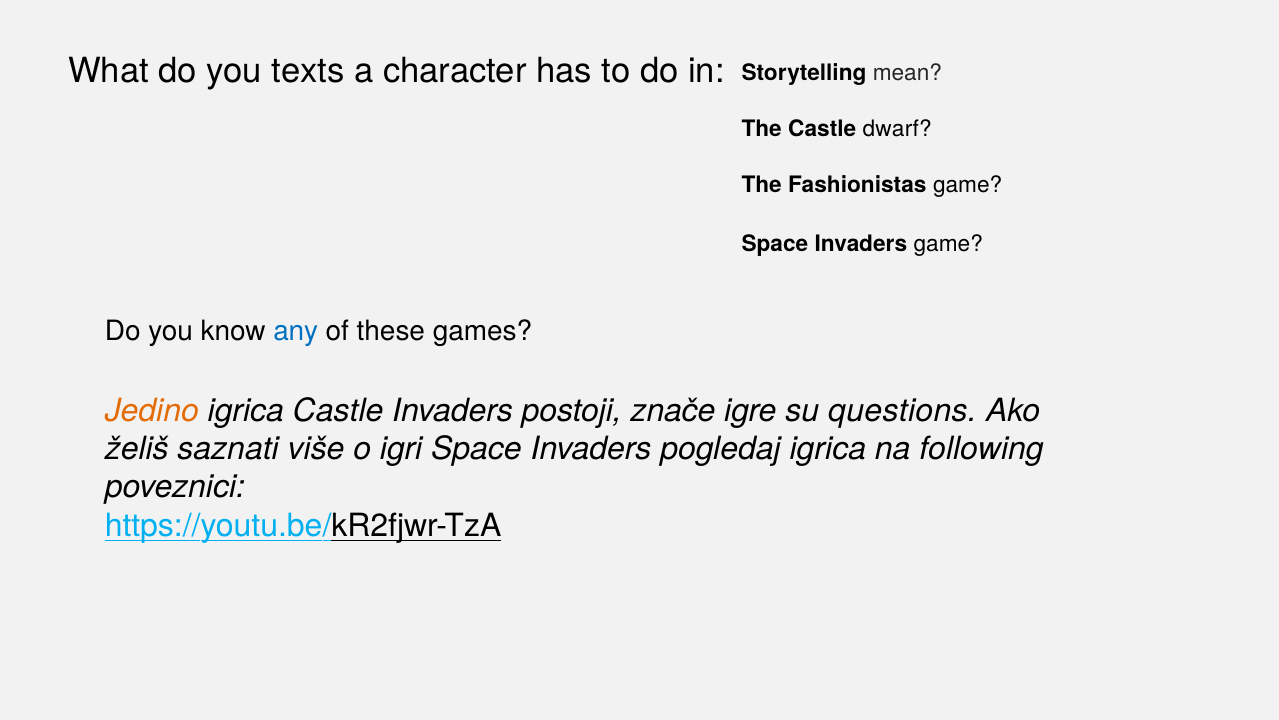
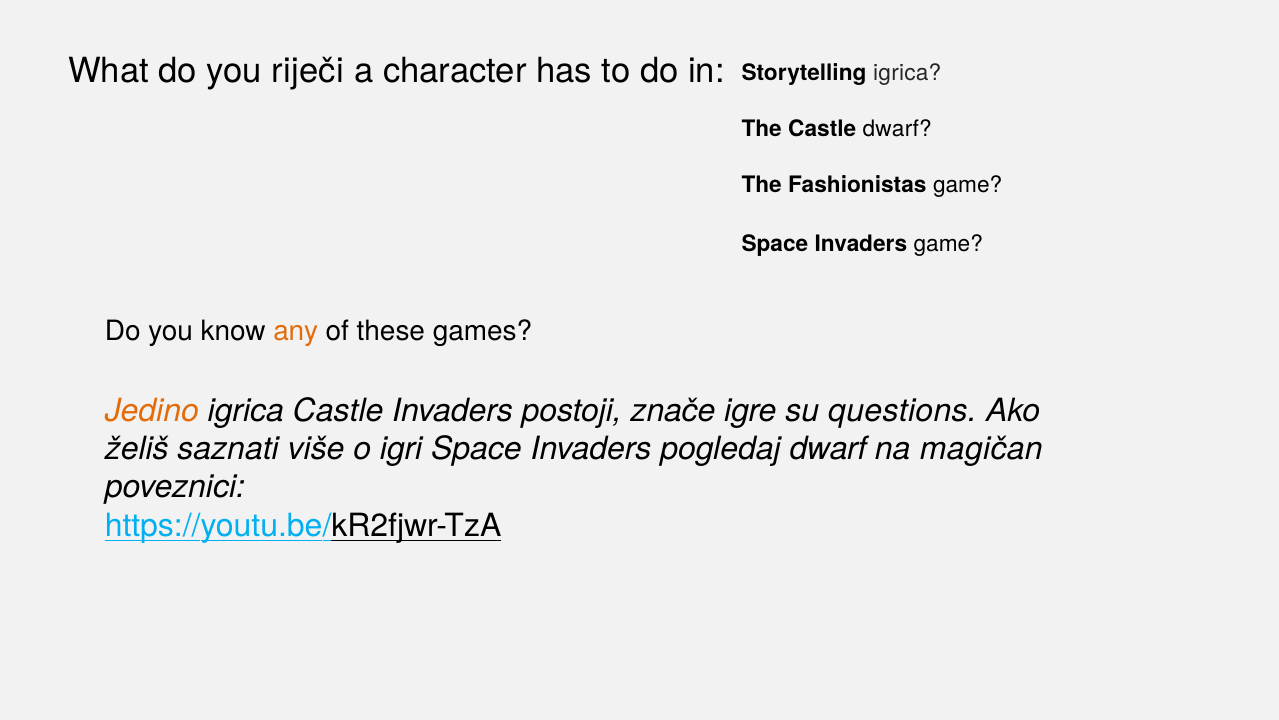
texts: texts -> riječi
Storytelling mean: mean -> igrica
any colour: blue -> orange
pogledaj igrica: igrica -> dwarf
following: following -> magičan
